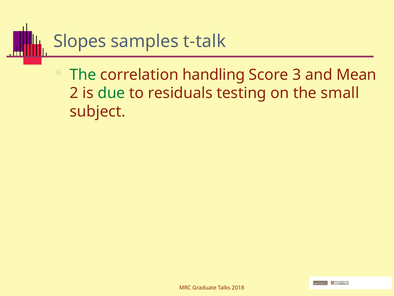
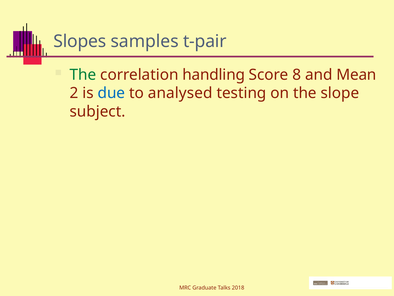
t-talk: t-talk -> t-pair
3: 3 -> 8
due colour: green -> blue
residuals: residuals -> analysed
small: small -> slope
